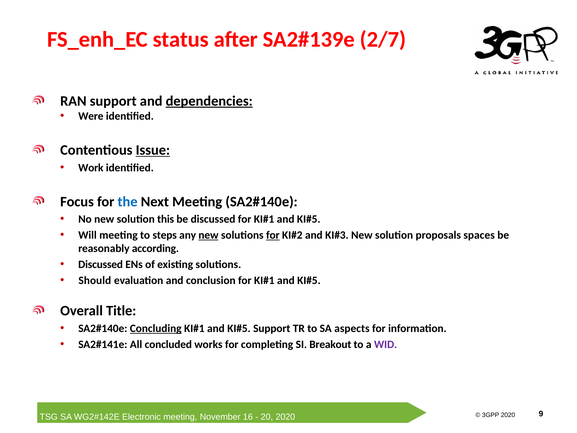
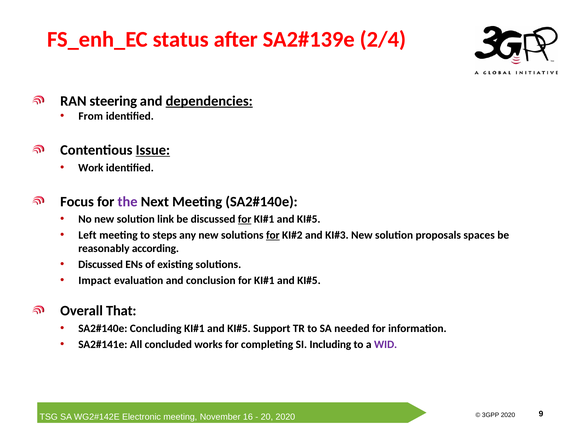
2/7: 2/7 -> 2/4
RAN support: support -> steering
Were: Were -> From
the colour: blue -> purple
this: this -> link
for at (245, 219) underline: none -> present
Will: Will -> Left
new at (208, 235) underline: present -> none
Should: Should -> Impact
Title: Title -> That
Concluding underline: present -> none
aspects: aspects -> needed
Breakout: Breakout -> Including
